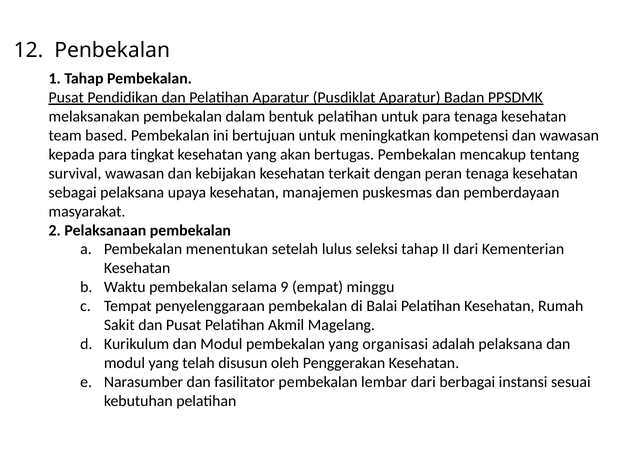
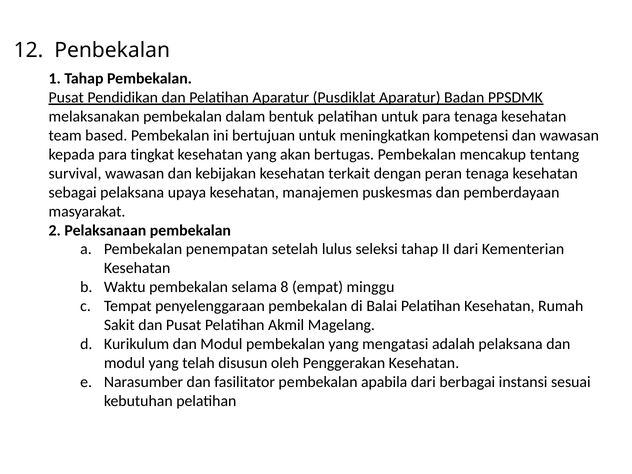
menentukan: menentukan -> penempatan
9: 9 -> 8
organisasi: organisasi -> mengatasi
lembar: lembar -> apabila
